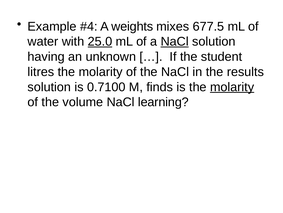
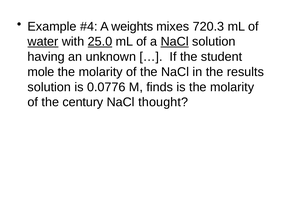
677.5: 677.5 -> 720.3
water underline: none -> present
litres: litres -> mole
0.7100: 0.7100 -> 0.0776
molarity at (232, 87) underline: present -> none
volume: volume -> century
learning: learning -> thought
